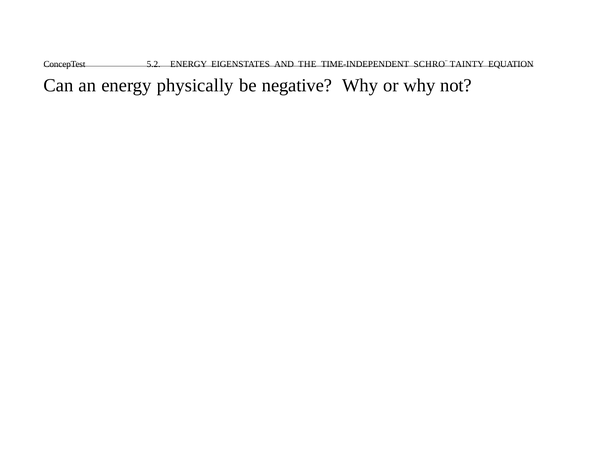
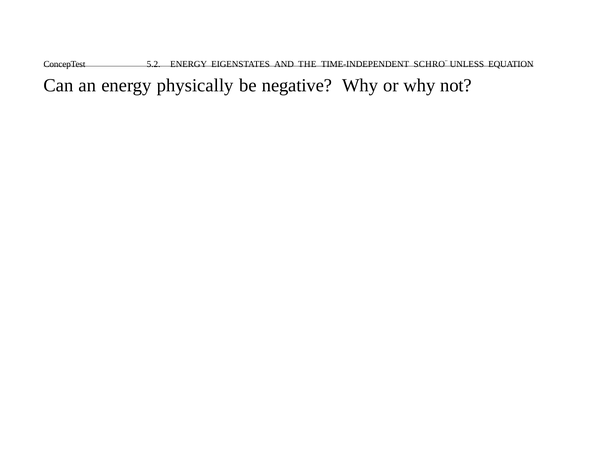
TAINTY: TAINTY -> UNLESS
